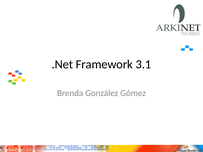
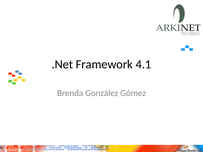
3.1: 3.1 -> 4.1
